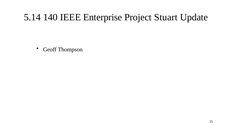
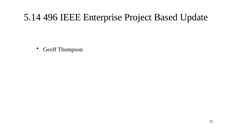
140: 140 -> 496
Stuart: Stuart -> Based
